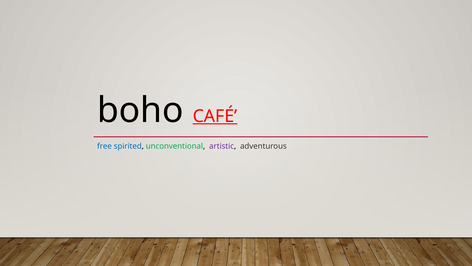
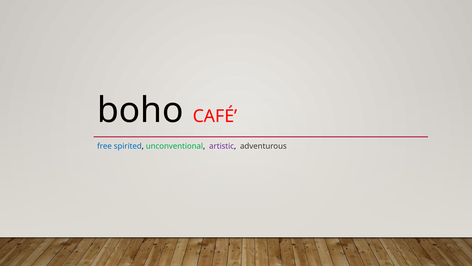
CAFÉ underline: present -> none
